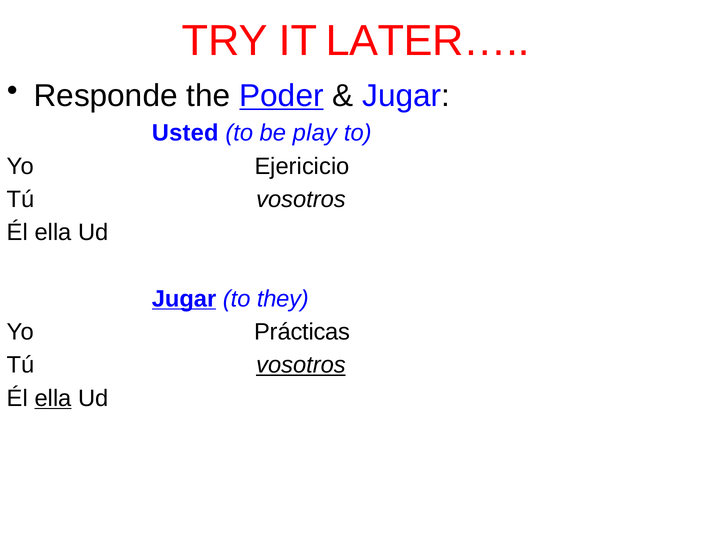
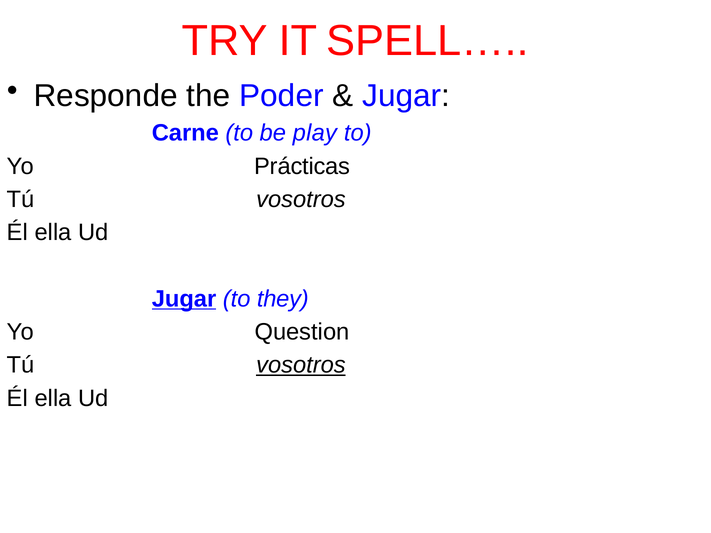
LATER…: LATER… -> SPELL…
Poder underline: present -> none
Usted: Usted -> Carne
Ejericicio: Ejericicio -> Prácticas
Prácticas: Prácticas -> Question
ella at (53, 398) underline: present -> none
